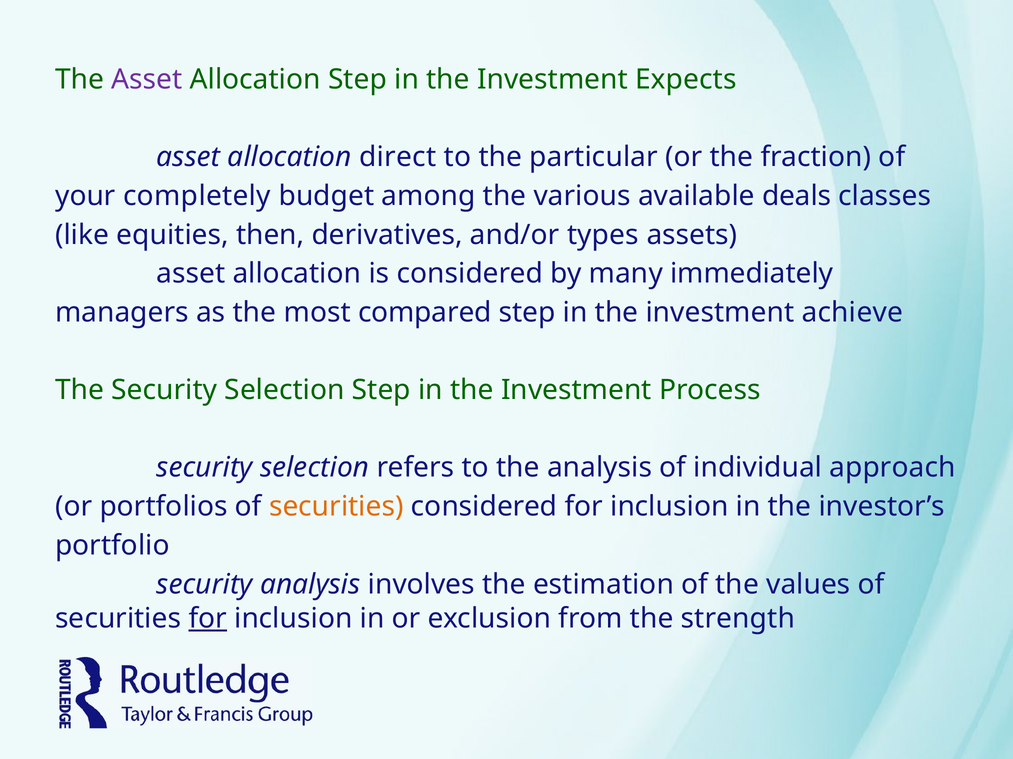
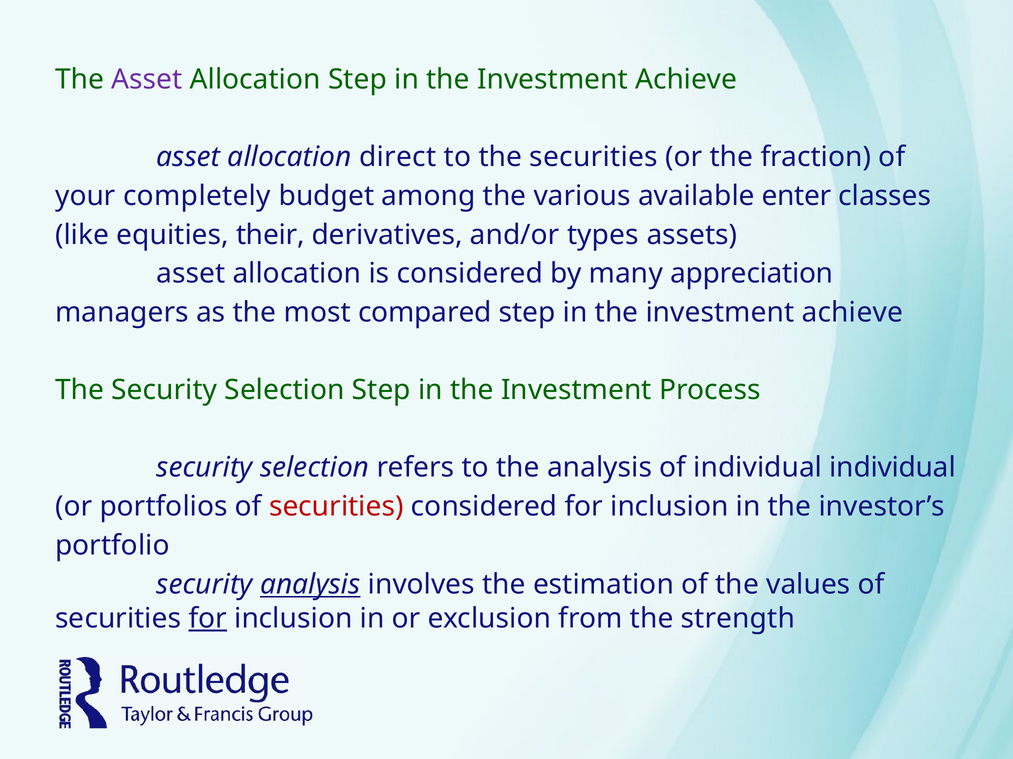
Expects at (686, 80): Expects -> Achieve
the particular: particular -> securities
deals: deals -> enter
then: then -> their
immediately: immediately -> appreciation
individual approach: approach -> individual
securities at (336, 507) colour: orange -> red
analysis at (310, 585) underline: none -> present
